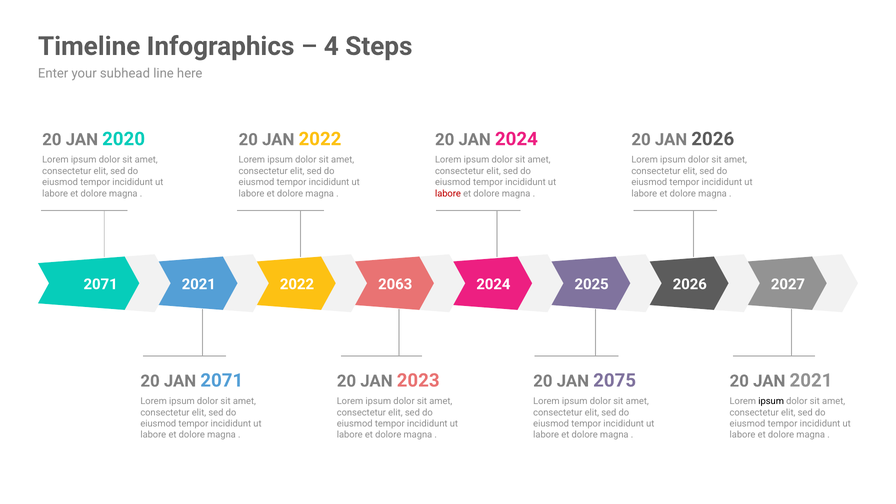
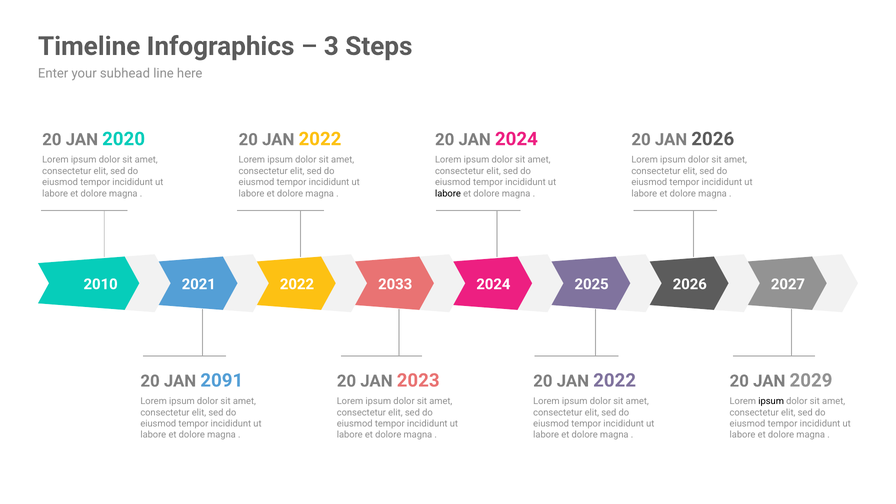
4: 4 -> 3
labore at (448, 193) colour: red -> black
2071 at (101, 284): 2071 -> 2010
2063: 2063 -> 2033
JAN 2071: 2071 -> 2091
2075 at (615, 380): 2075 -> 2022
JAN 2021: 2021 -> 2029
